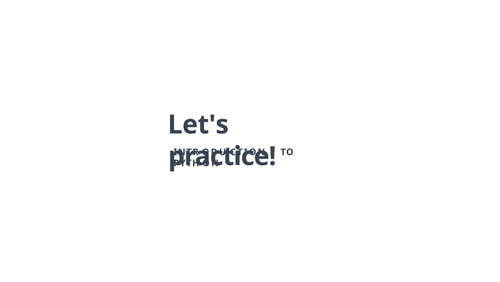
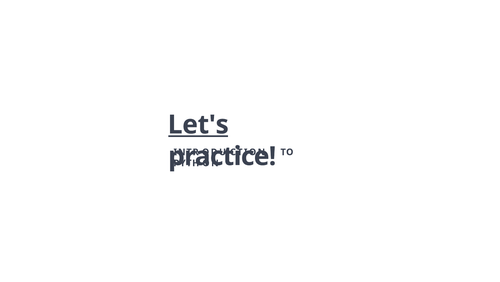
Let's underline: none -> present
